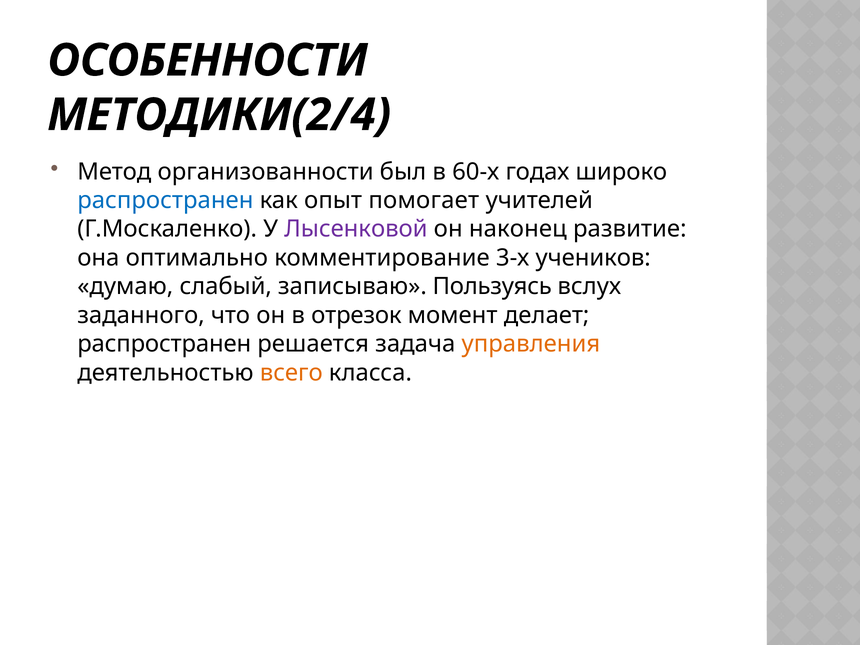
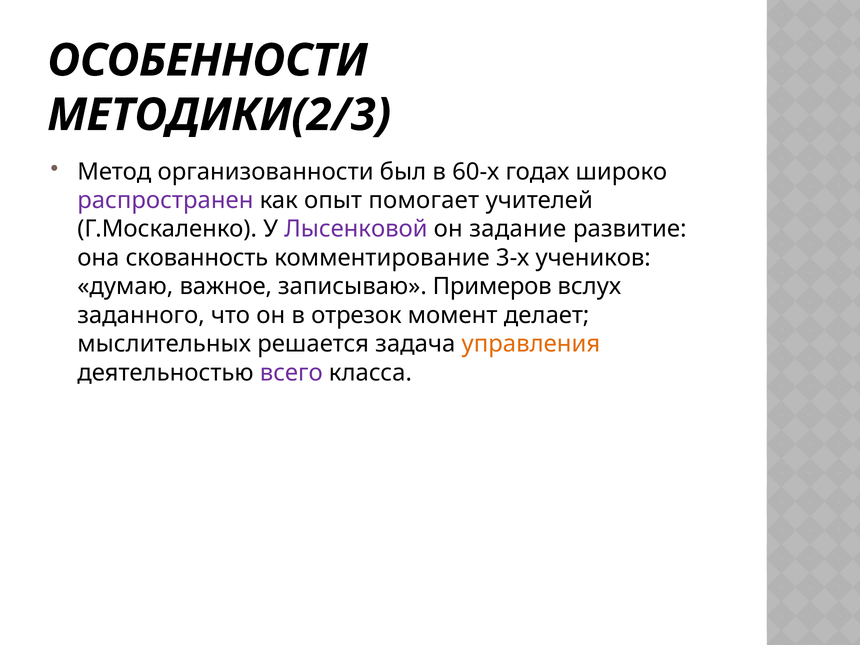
МЕТОДИКИ(2/4: МЕТОДИКИ(2/4 -> МЕТОДИКИ(2/3
распространен at (165, 200) colour: blue -> purple
наконец: наконец -> задание
оптимально: оптимально -> скованность
слабый: слабый -> важное
Пользуясь: Пользуясь -> Примеров
распространен at (164, 344): распространен -> мыслительных
всего colour: orange -> purple
